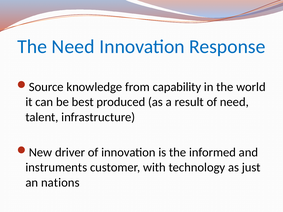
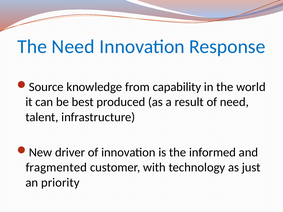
instruments: instruments -> fragmented
nations: nations -> priority
